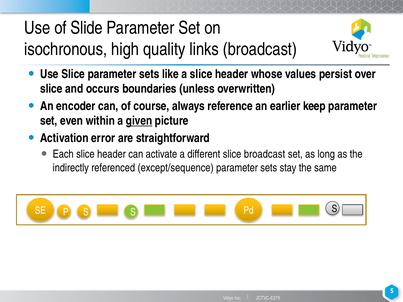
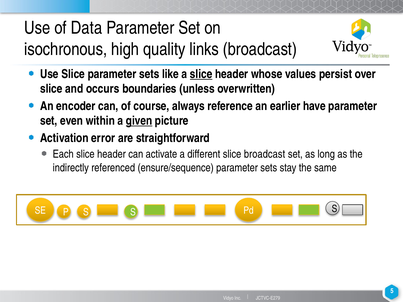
Slide: Slide -> Data
slice at (201, 74) underline: none -> present
keep: keep -> have
except/sequence: except/sequence -> ensure/sequence
